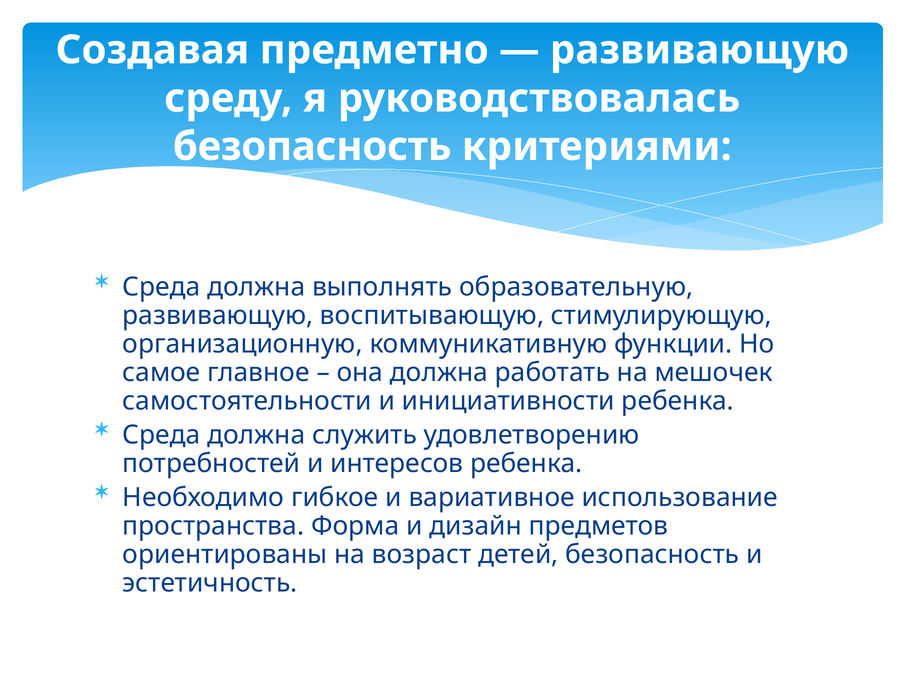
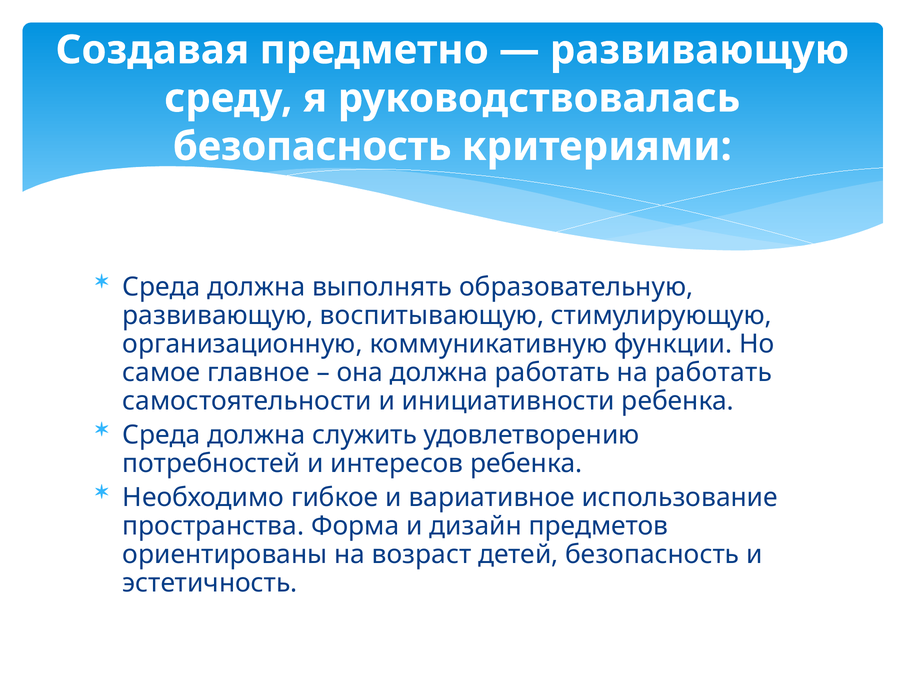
на мешочек: мешочек -> работать
